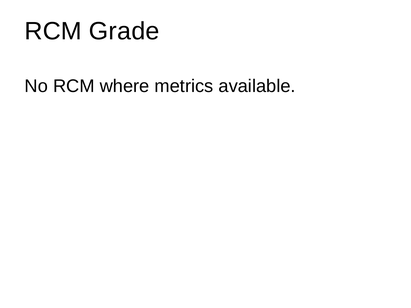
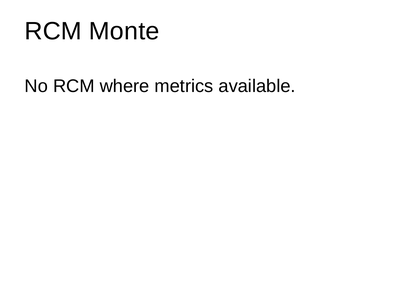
Grade: Grade -> Monte
